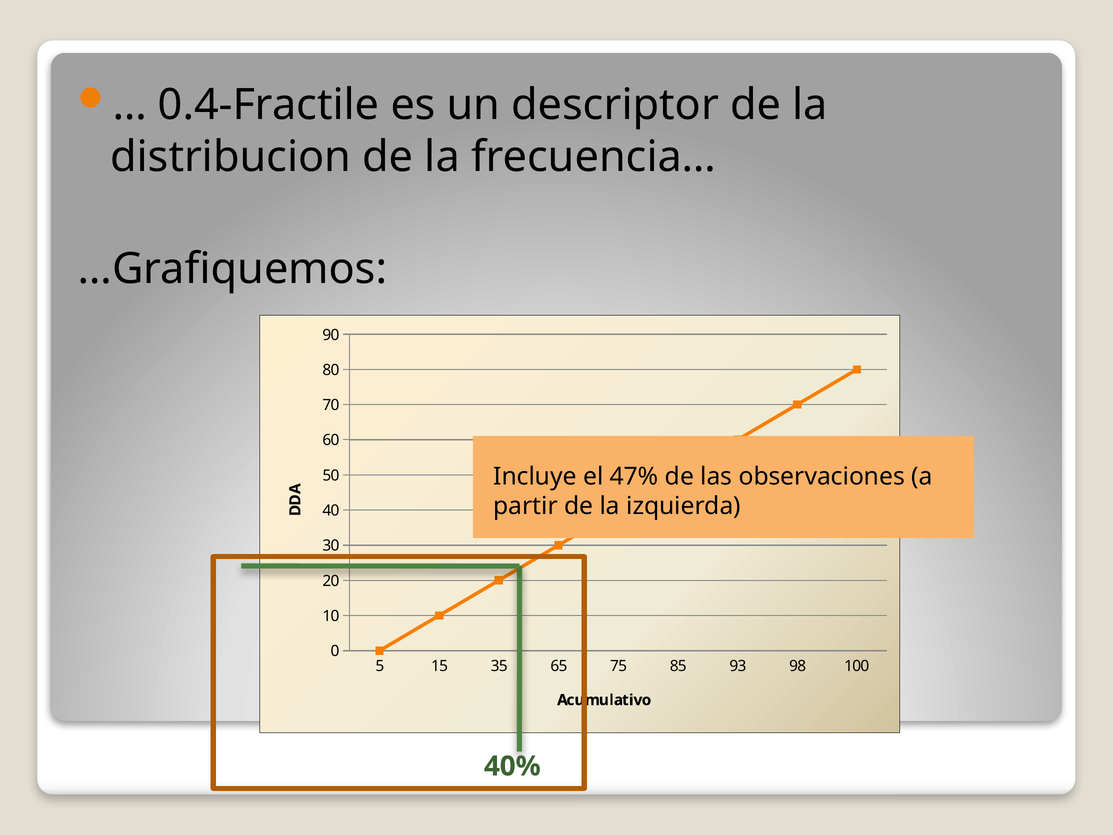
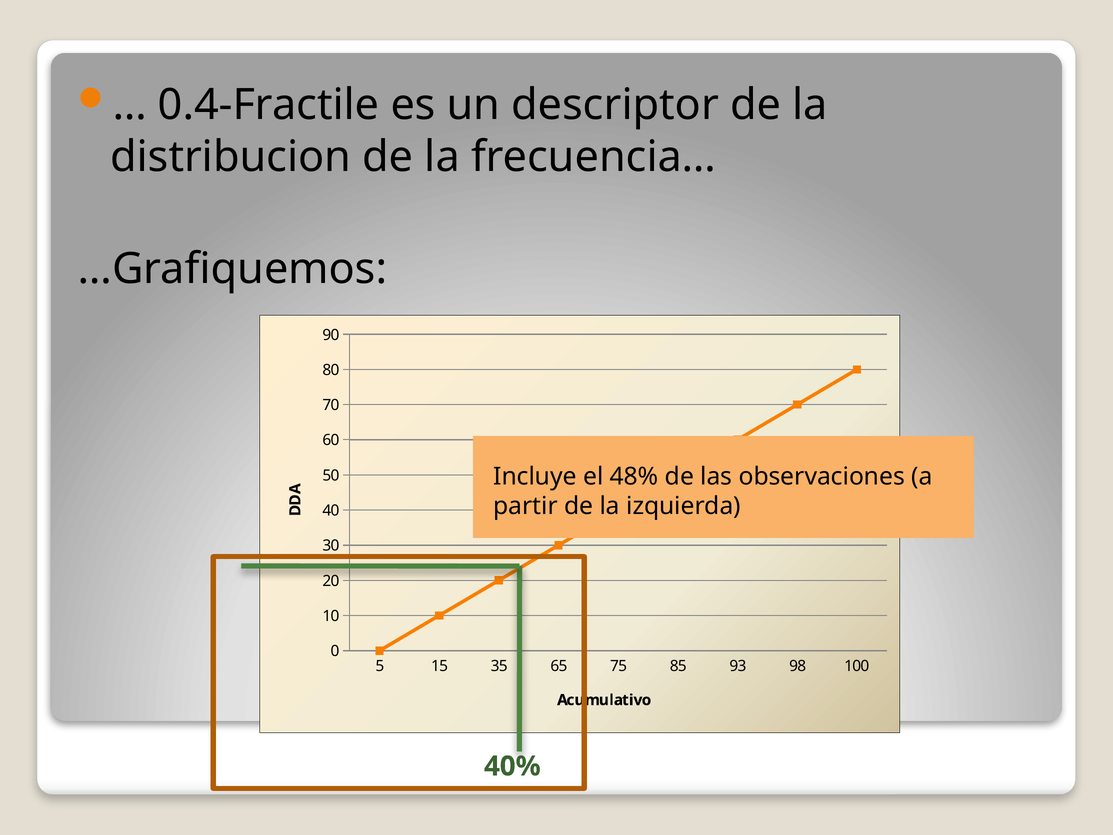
47%: 47% -> 48%
